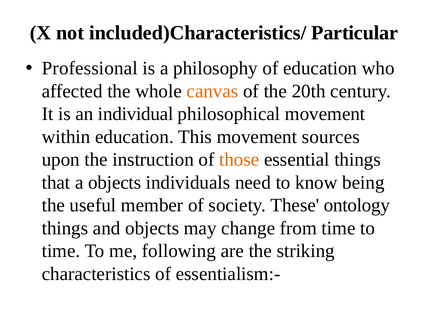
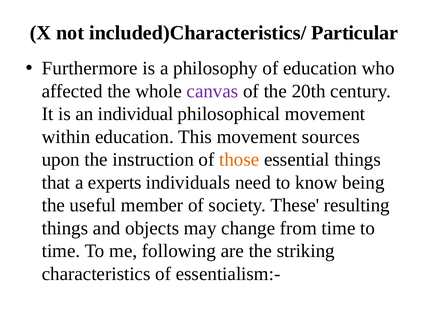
Professional: Professional -> Furthermore
canvas colour: orange -> purple
a objects: objects -> experts
ontology: ontology -> resulting
